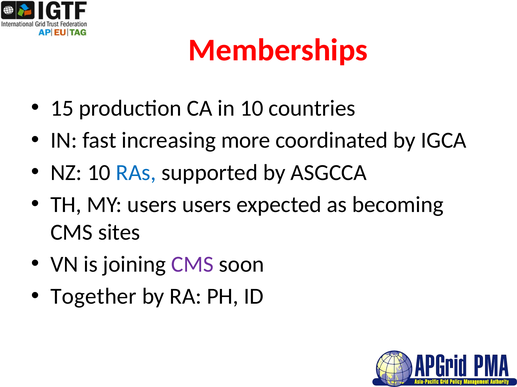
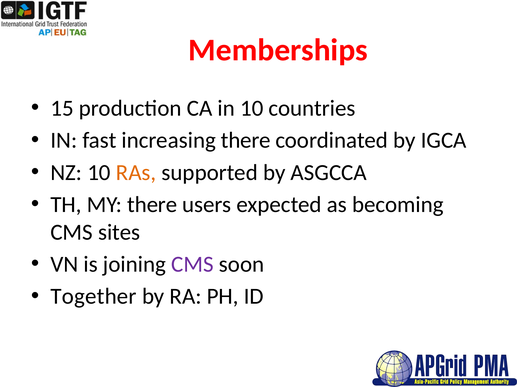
increasing more: more -> there
RAs colour: blue -> orange
MY users: users -> there
